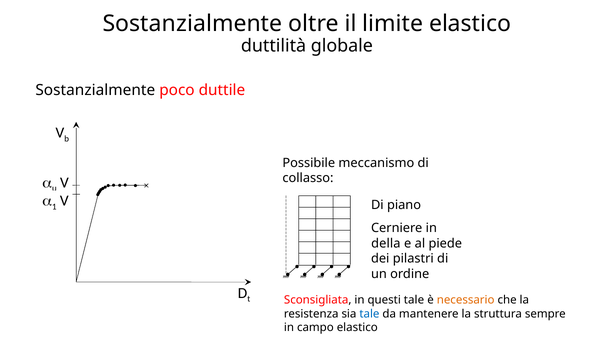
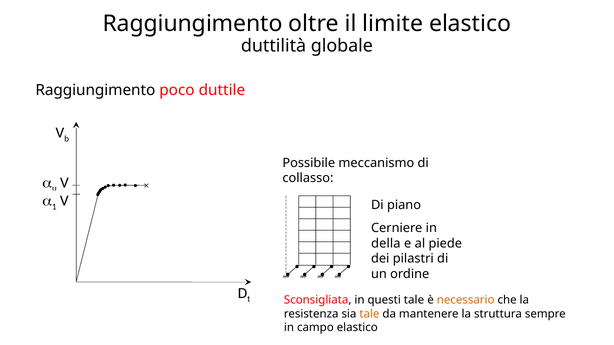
Sostanzialmente at (193, 24): Sostanzialmente -> Raggiungimento
Sostanzialmente at (95, 90): Sostanzialmente -> Raggiungimento
tale at (369, 314) colour: blue -> orange
